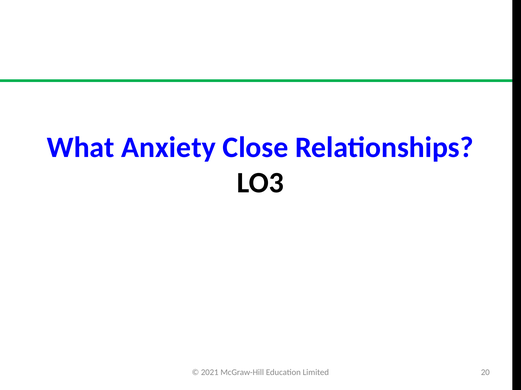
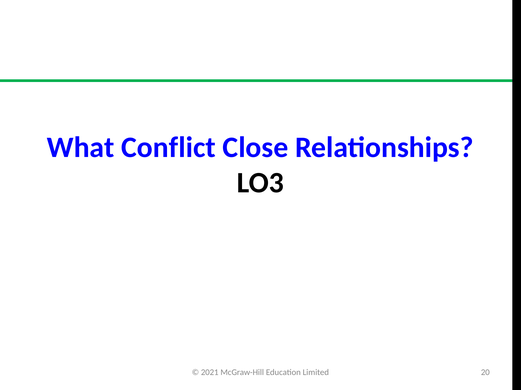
Anxiety: Anxiety -> Conflict
